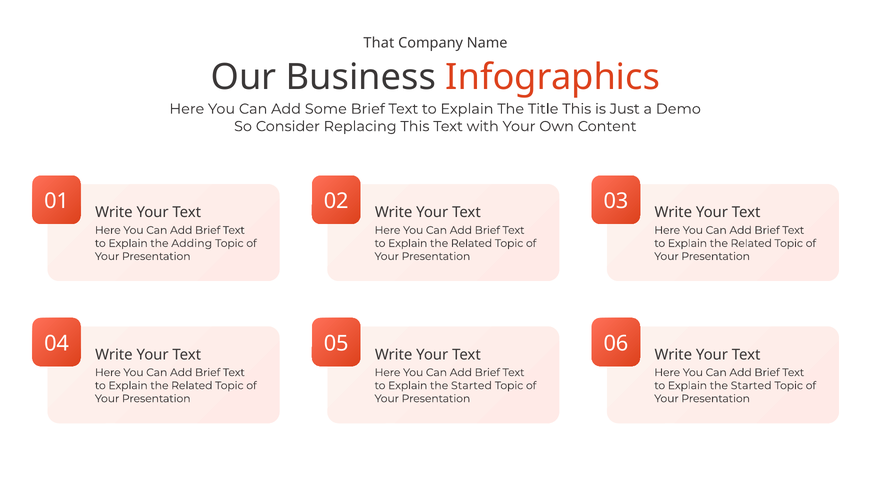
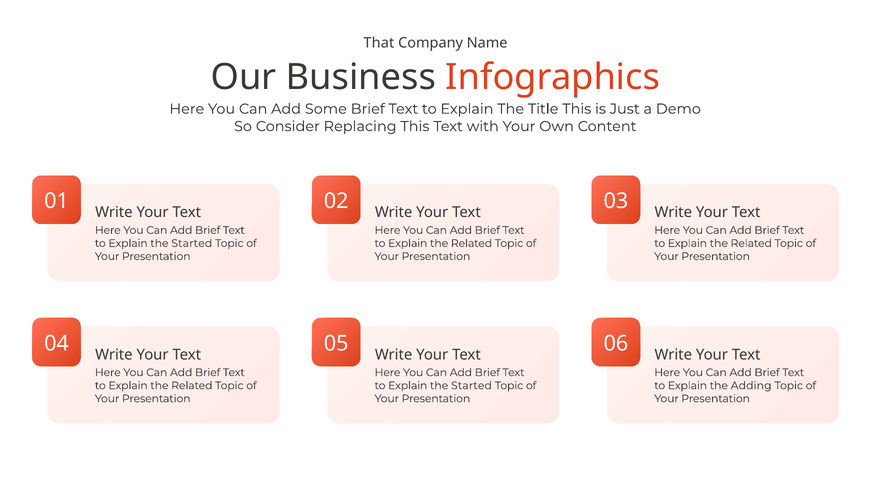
Adding at (192, 243): Adding -> Started
Started at (751, 386): Started -> Adding
